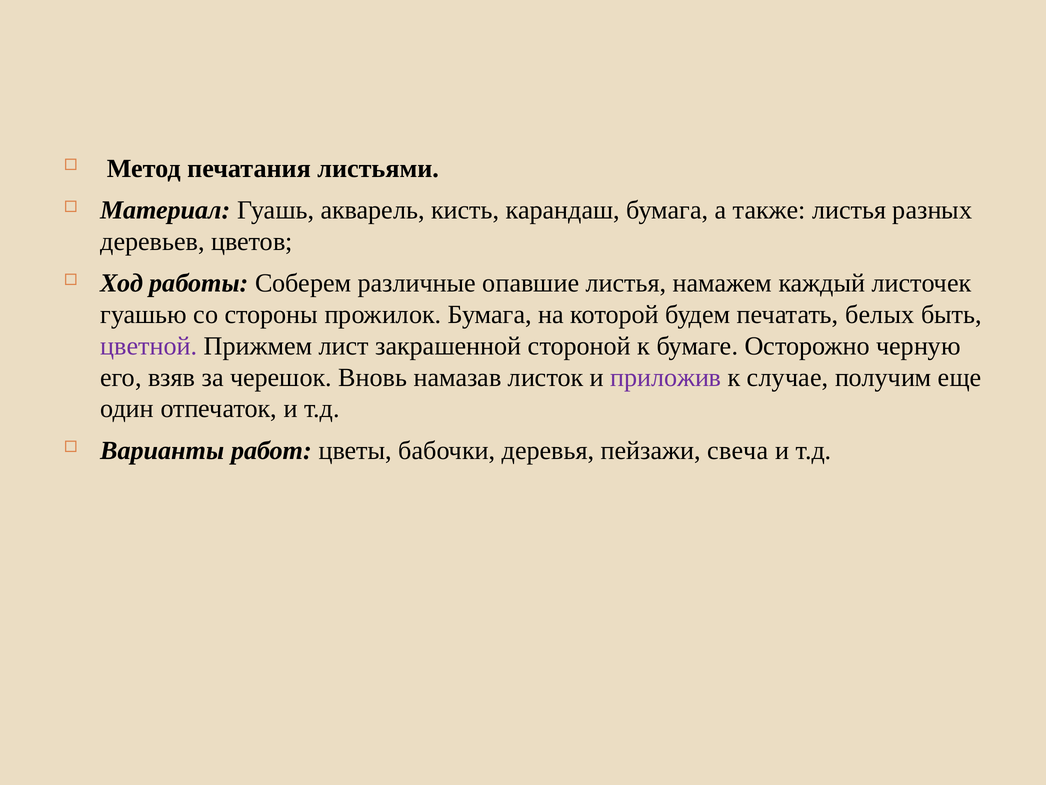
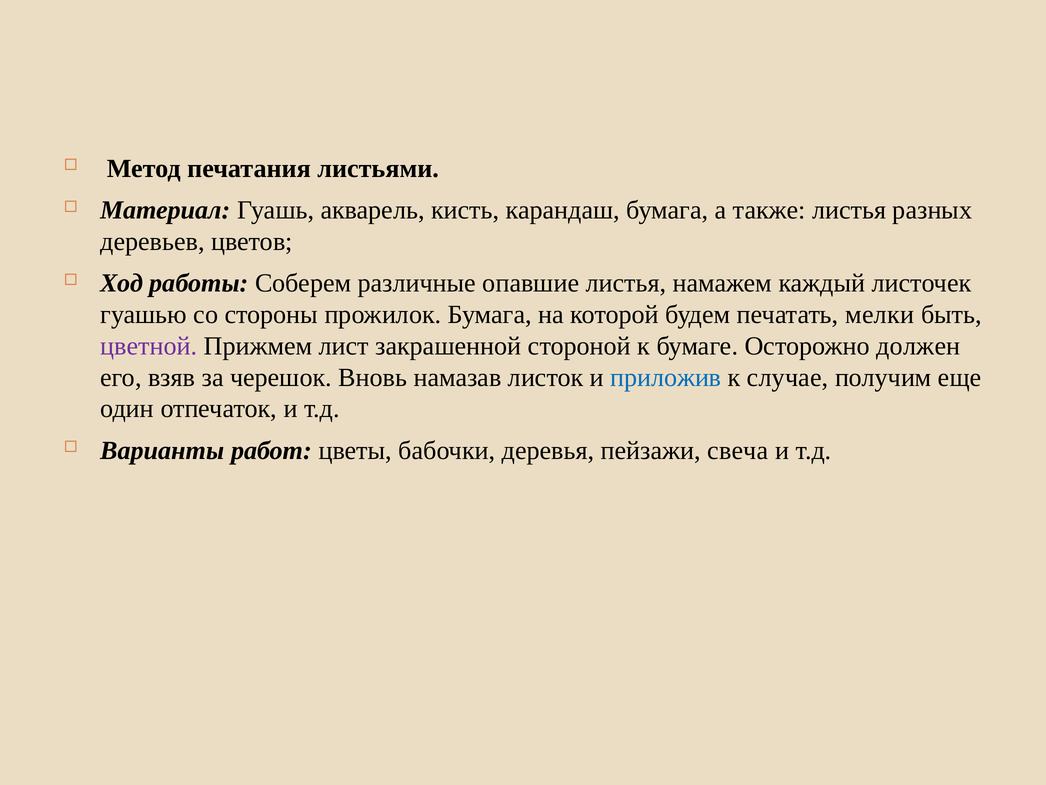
белых: белых -> мелки
черную: черную -> должен
приложив colour: purple -> blue
